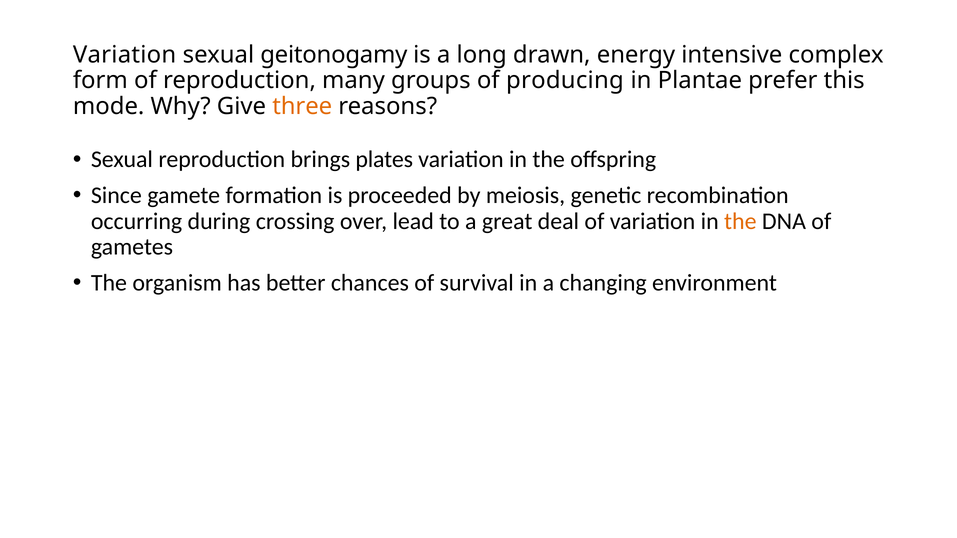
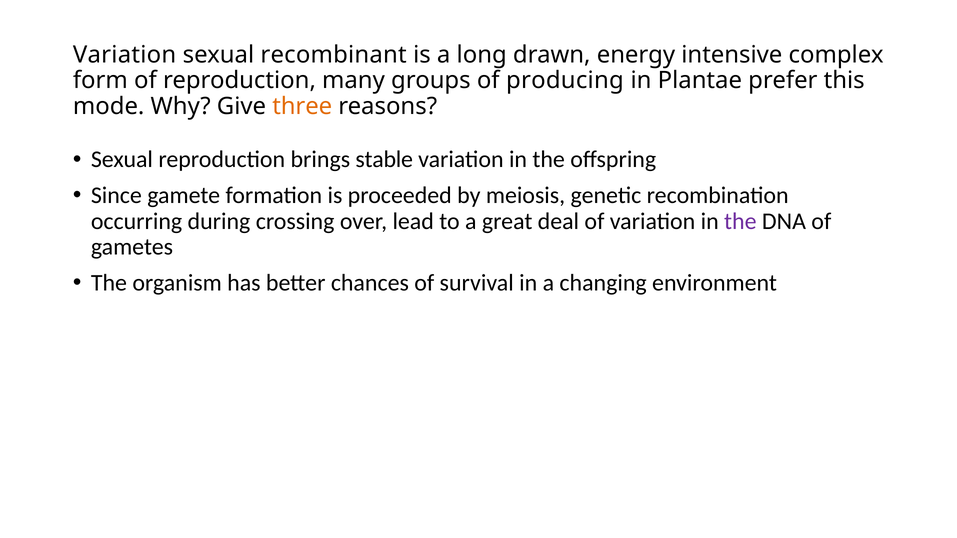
geitonogamy: geitonogamy -> recombinant
plates: plates -> stable
the at (740, 221) colour: orange -> purple
